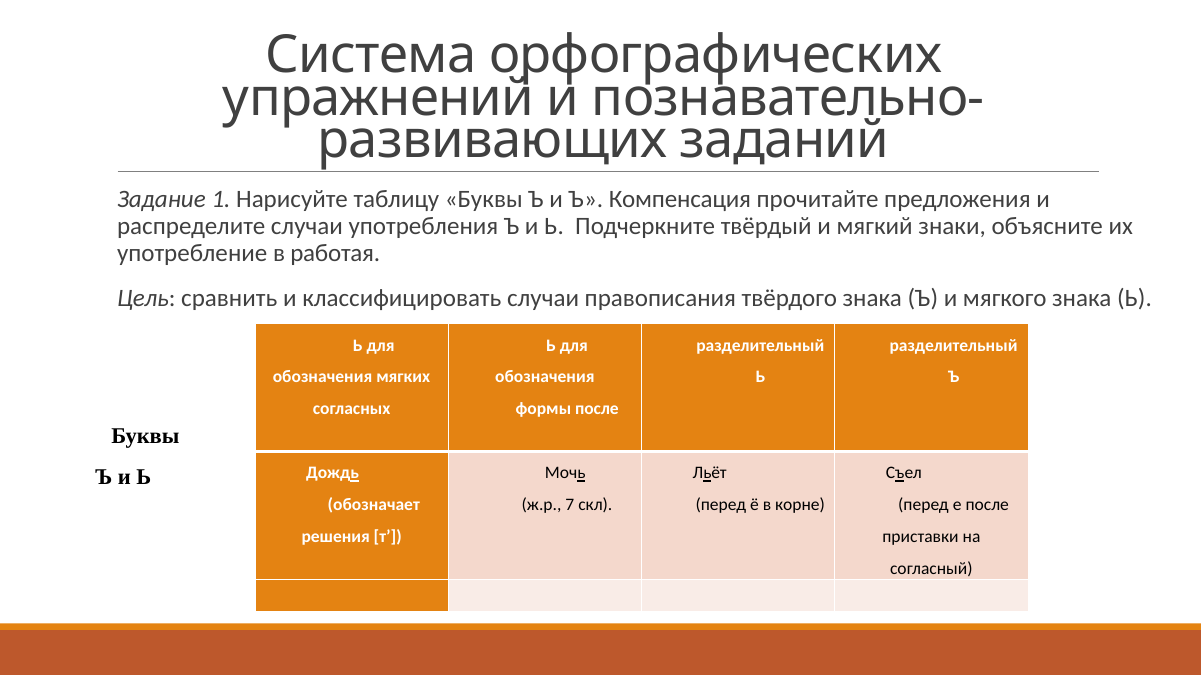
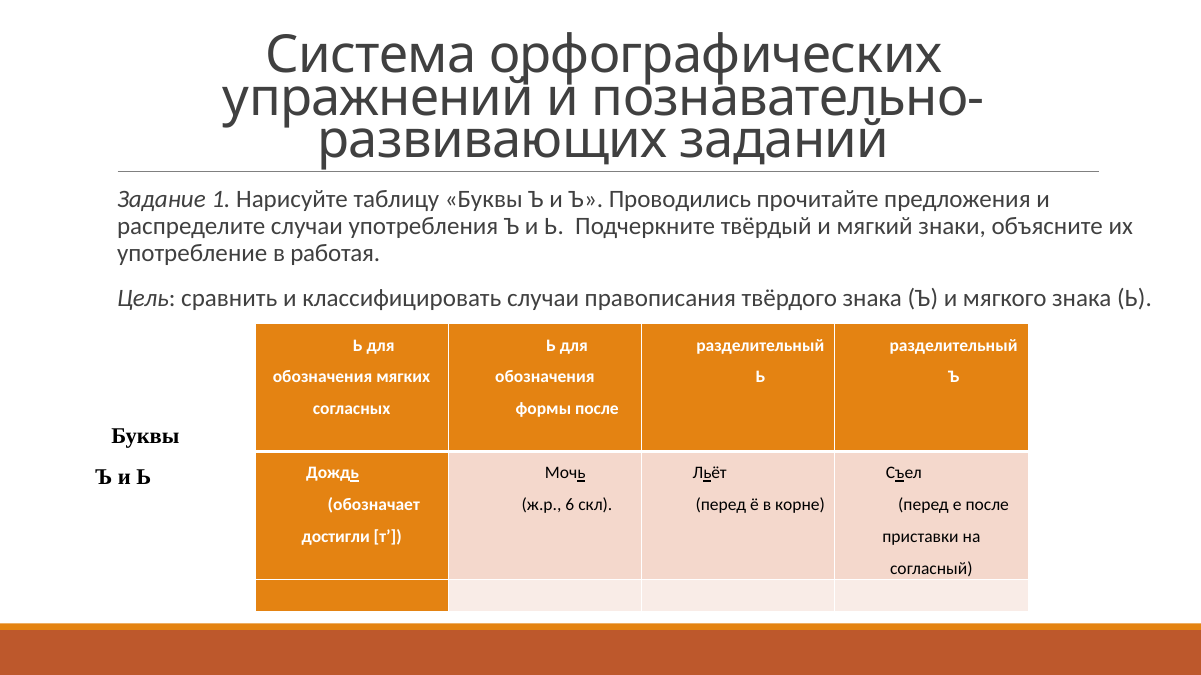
Компенсация: Компенсация -> Проводились
7: 7 -> 6
решения: решения -> достигли
